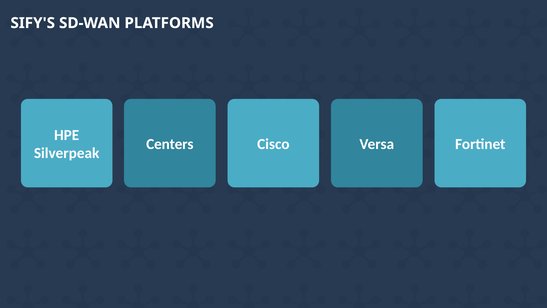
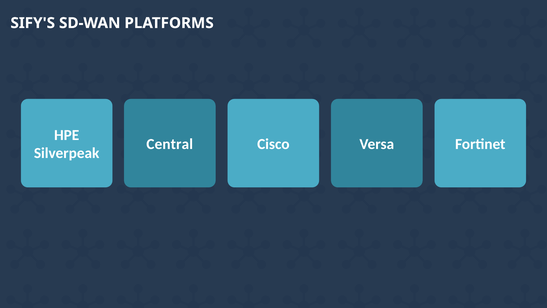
Centers: Centers -> Central
